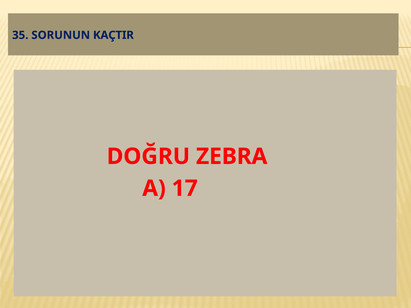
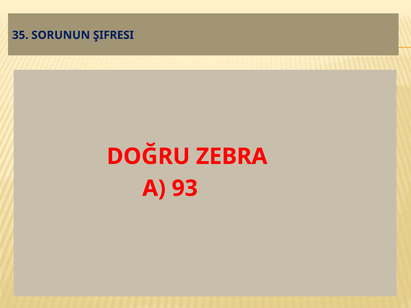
KAÇTIR: KAÇTIR -> ŞIFRESI
17: 17 -> 93
